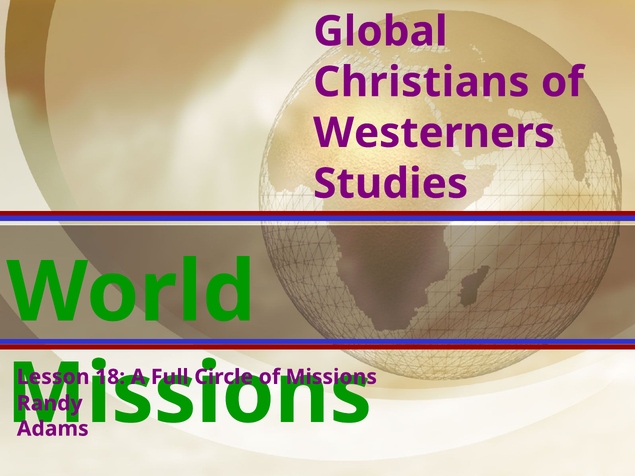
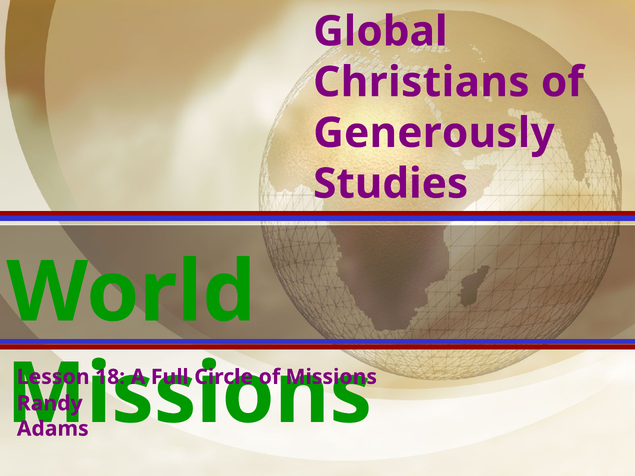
Westerners: Westerners -> Generously
